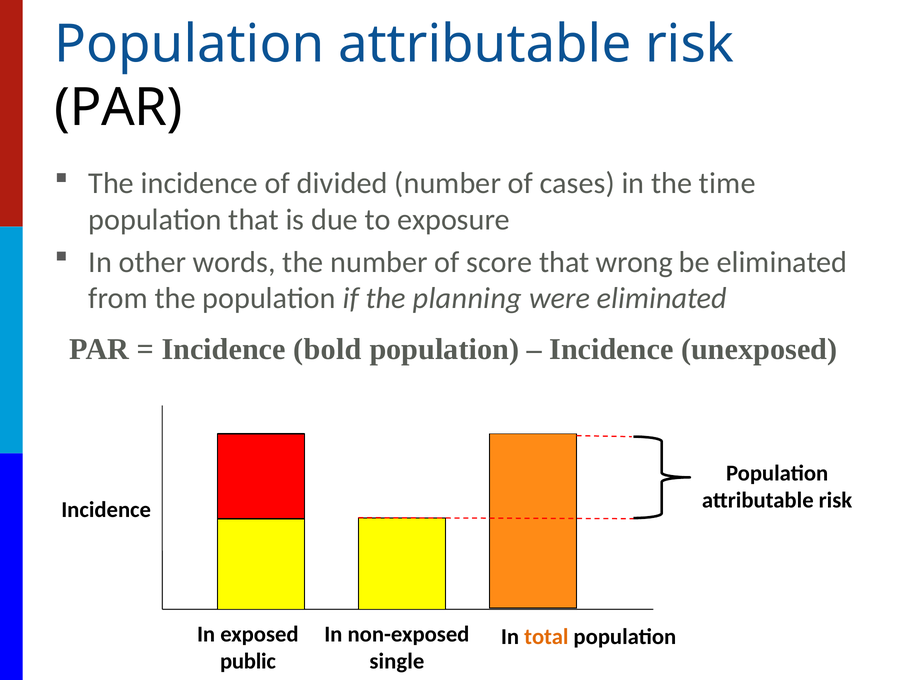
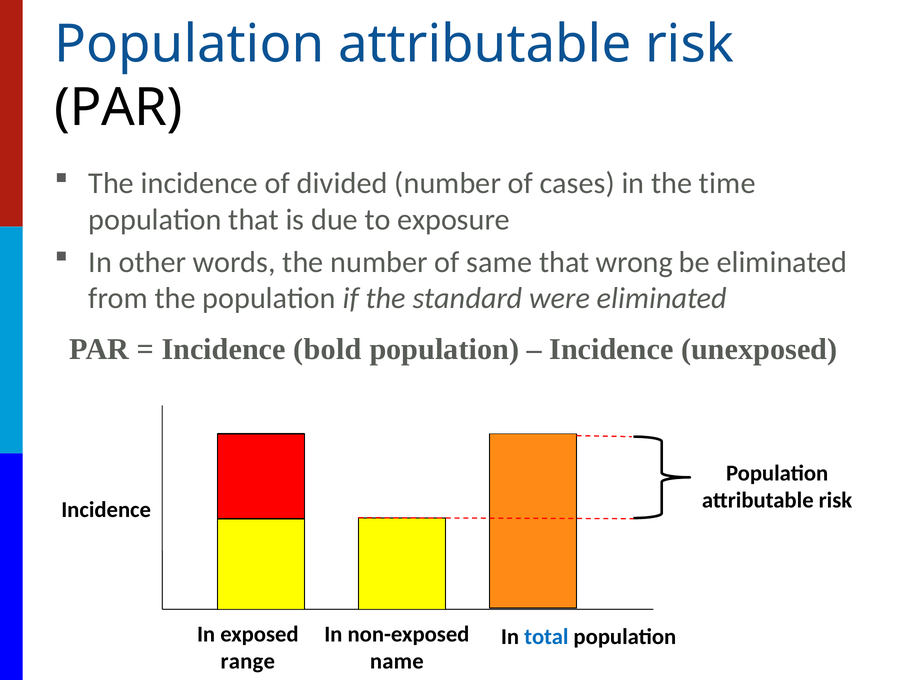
score: score -> same
planning: planning -> standard
total colour: orange -> blue
public: public -> range
single: single -> name
